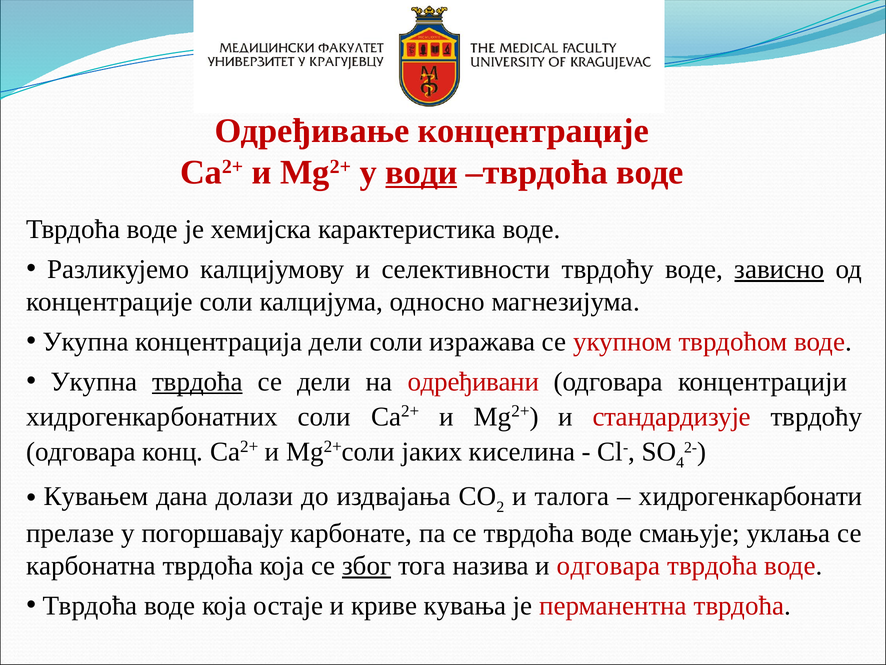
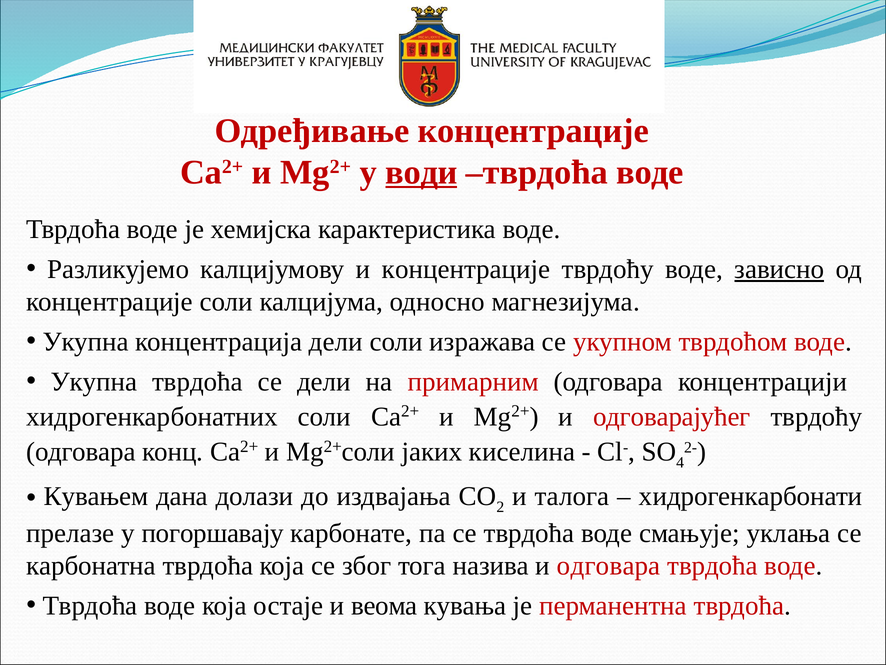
и селективности: селективности -> концентрације
тврдоћа at (197, 381) underline: present -> none
одређивани: одређивани -> примарним
стандардизује: стандардизује -> одговарајућег
због underline: present -> none
криве: криве -> веома
